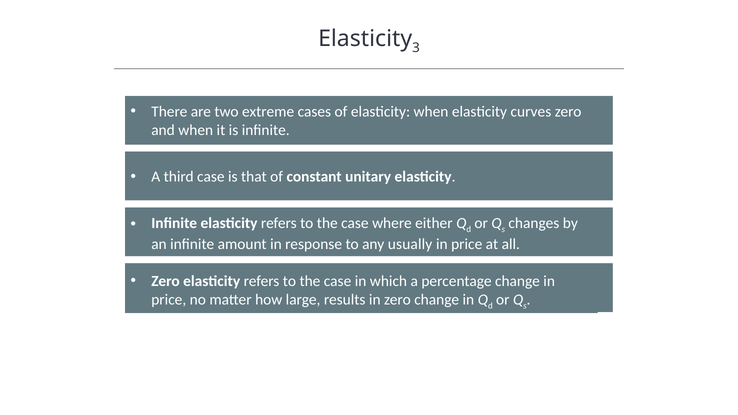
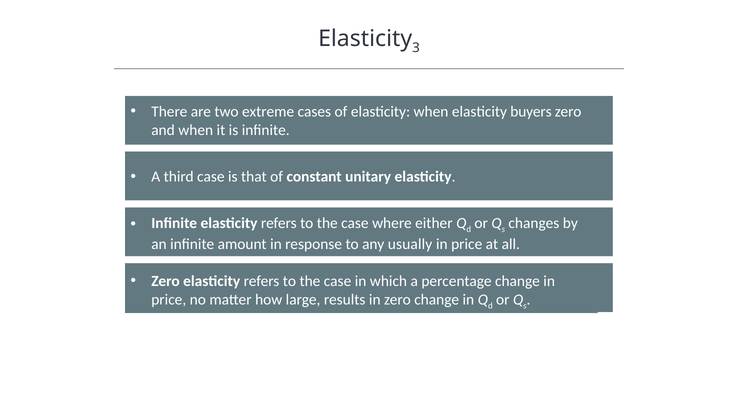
curves: curves -> buyers
